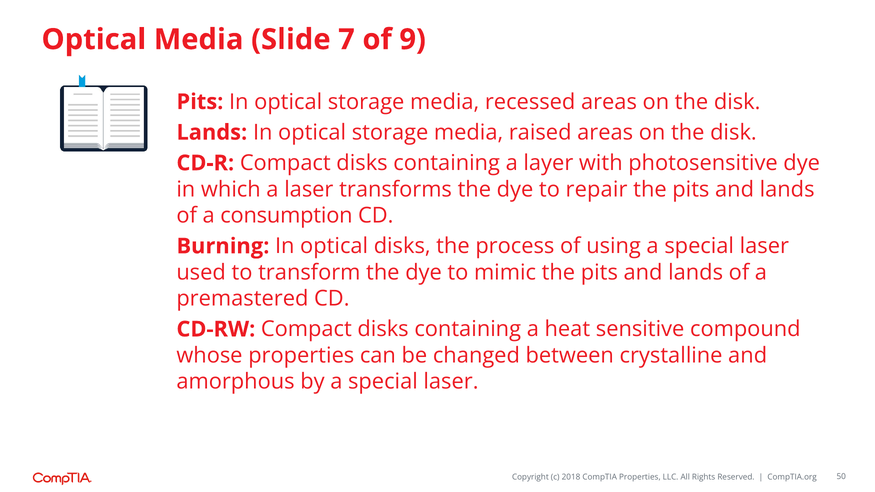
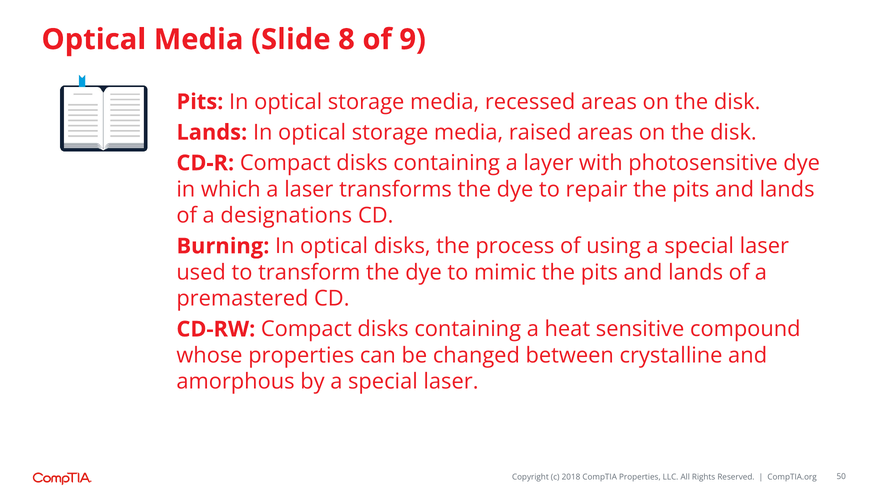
7: 7 -> 8
consumption: consumption -> designations
